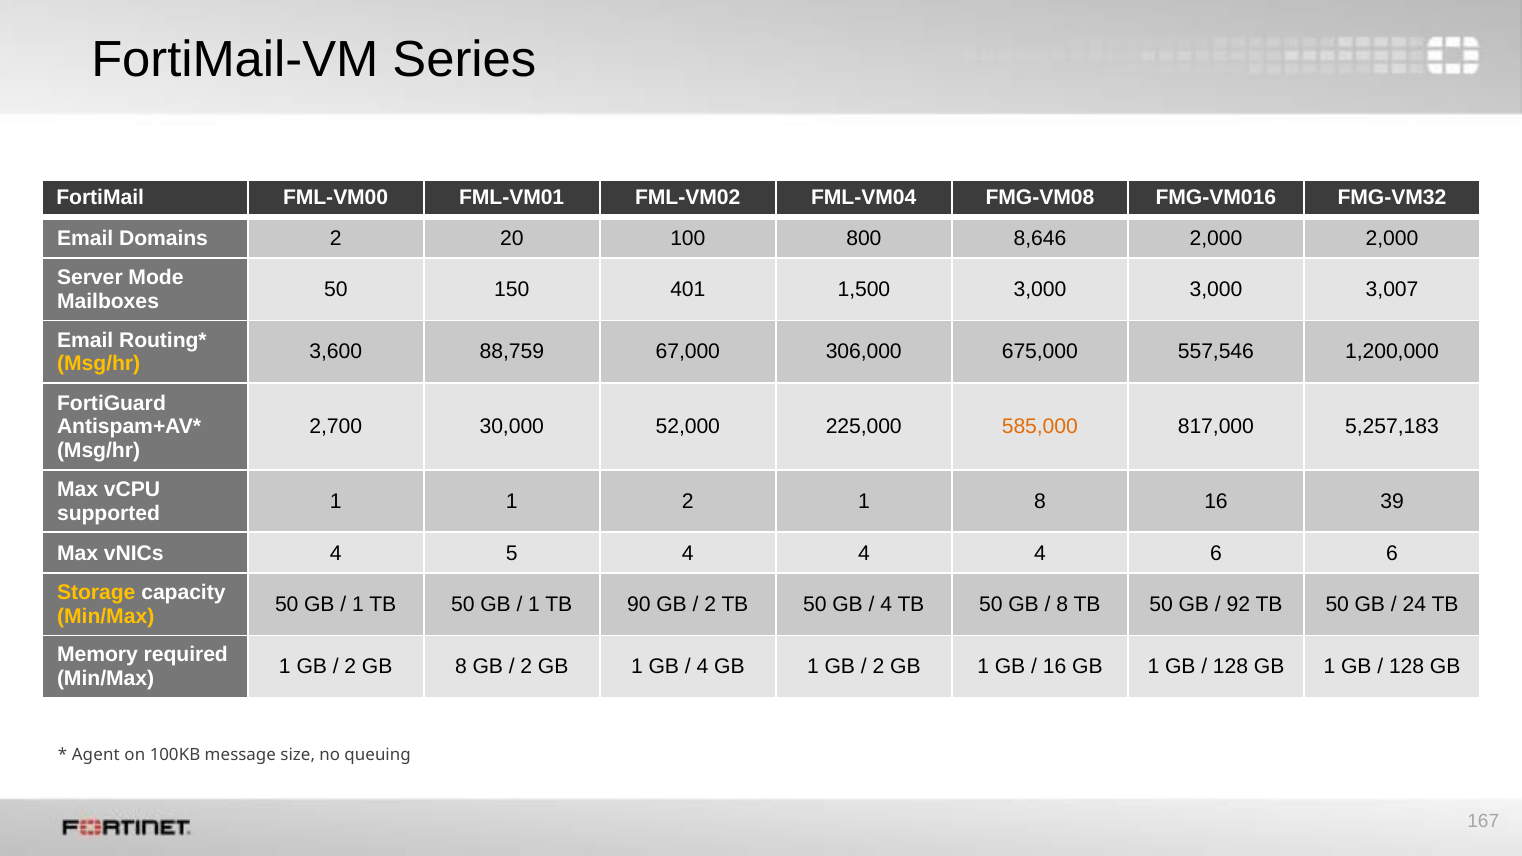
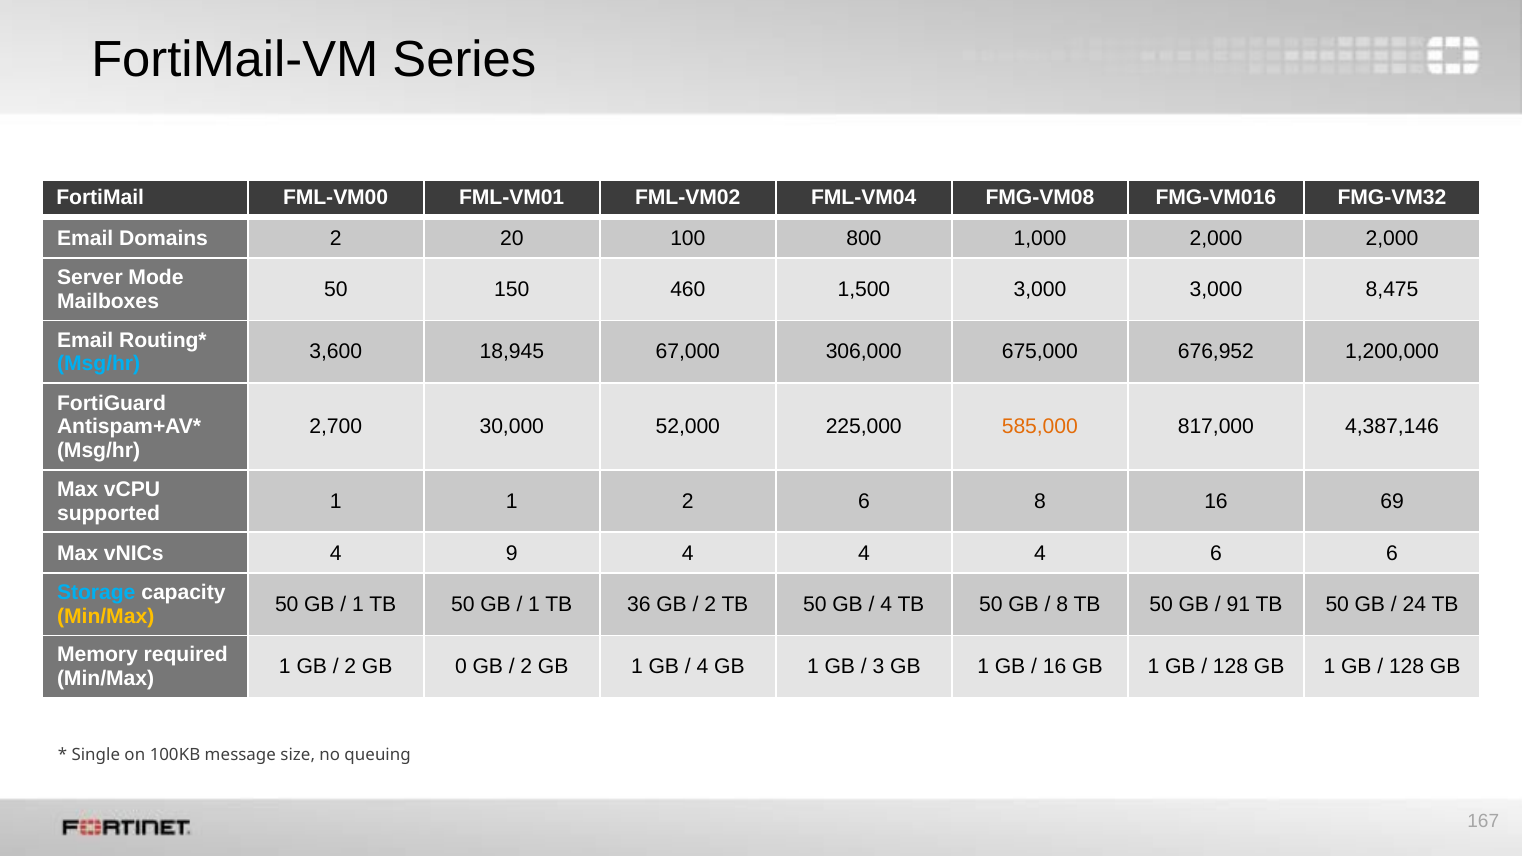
8,646: 8,646 -> 1,000
401: 401 -> 460
3,007: 3,007 -> 8,475
88,759: 88,759 -> 18,945
557,546: 557,546 -> 676,952
Msg/hr at (99, 364) colour: yellow -> light blue
5,257,183: 5,257,183 -> 4,387,146
2 1: 1 -> 6
39: 39 -> 69
5: 5 -> 9
Storage colour: yellow -> light blue
90: 90 -> 36
92: 92 -> 91
GB 8: 8 -> 0
2 at (878, 667): 2 -> 3
Agent: Agent -> Single
